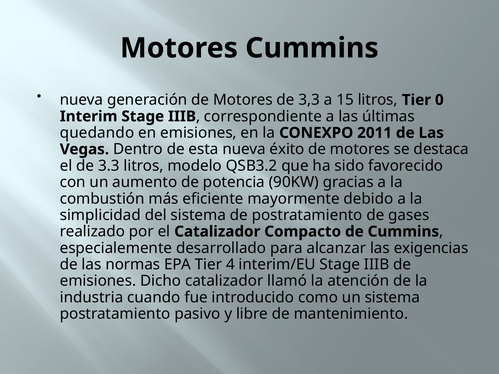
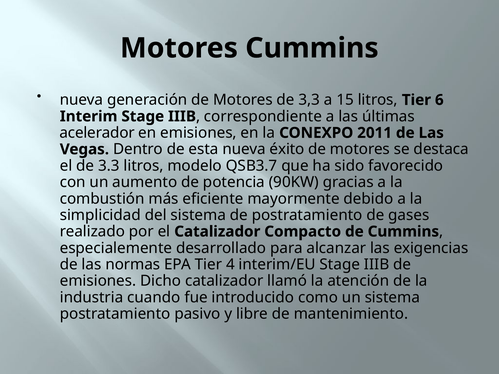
0: 0 -> 6
quedando: quedando -> acelerador
QSB3.2: QSB3.2 -> QSB3.7
